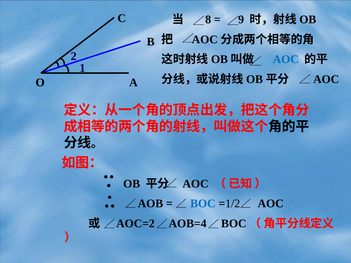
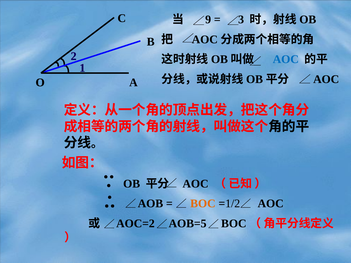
8: 8 -> 9
9: 9 -> 3
BOC colour: blue -> orange
AOB=4: AOB=4 -> AOB=5
